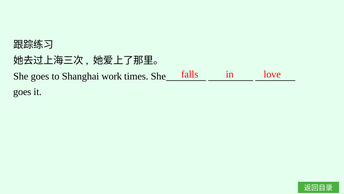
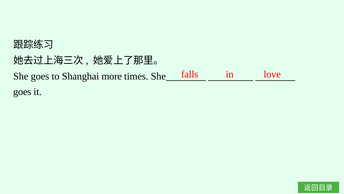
work: work -> more
